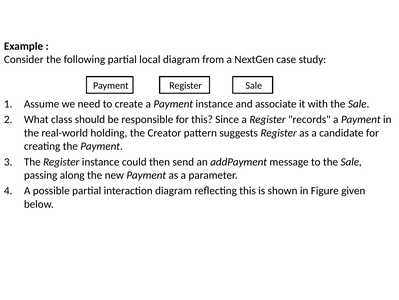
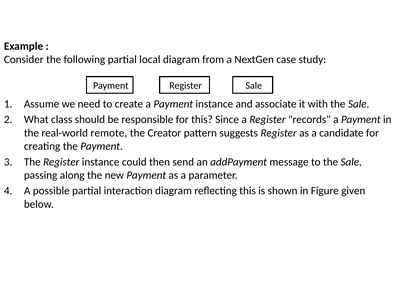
holding: holding -> remote
